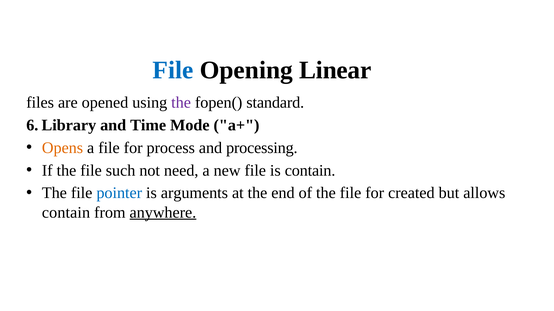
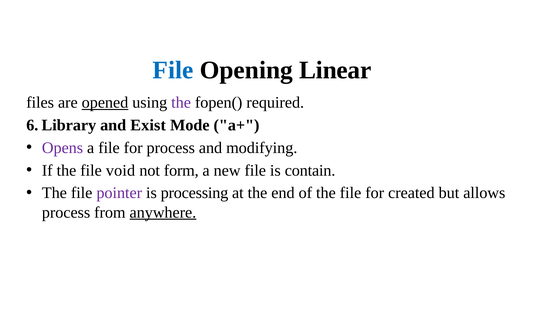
opened underline: none -> present
standard: standard -> required
Time: Time -> Exist
Opens colour: orange -> purple
processing: processing -> modifying
such: such -> void
need: need -> form
pointer colour: blue -> purple
arguments: arguments -> processing
contain at (66, 213): contain -> process
